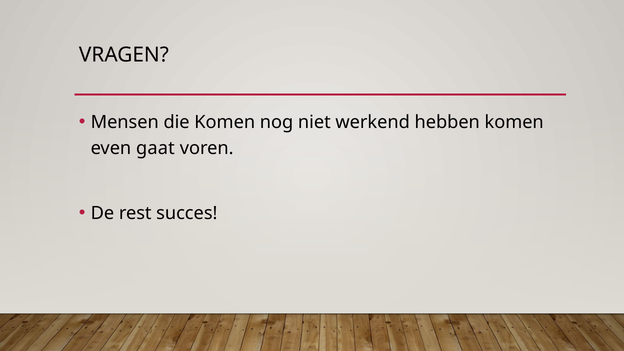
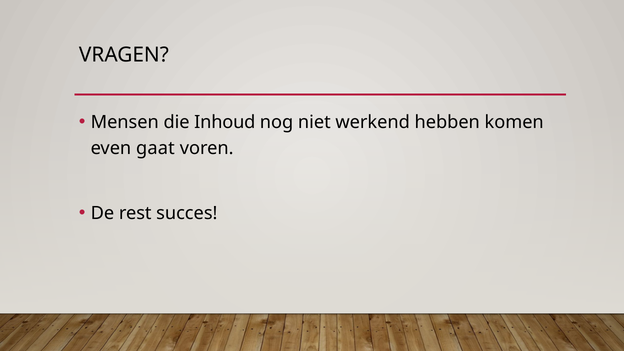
die Komen: Komen -> Inhoud
